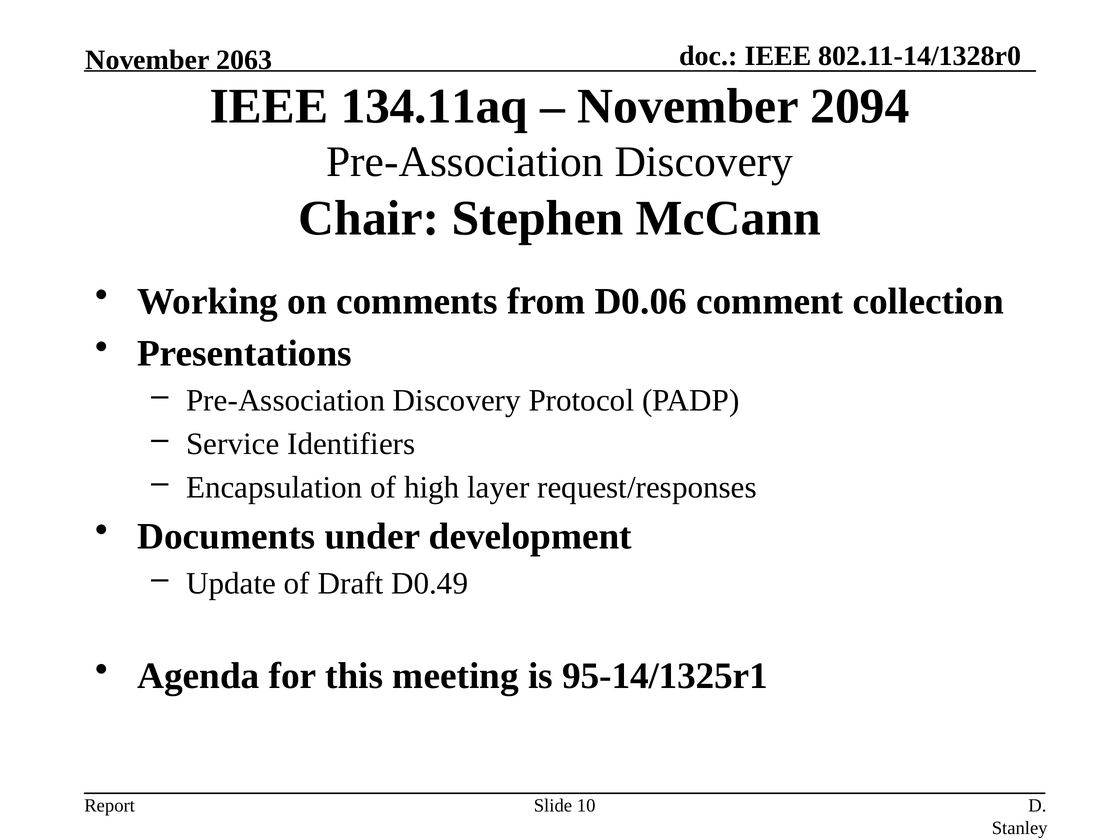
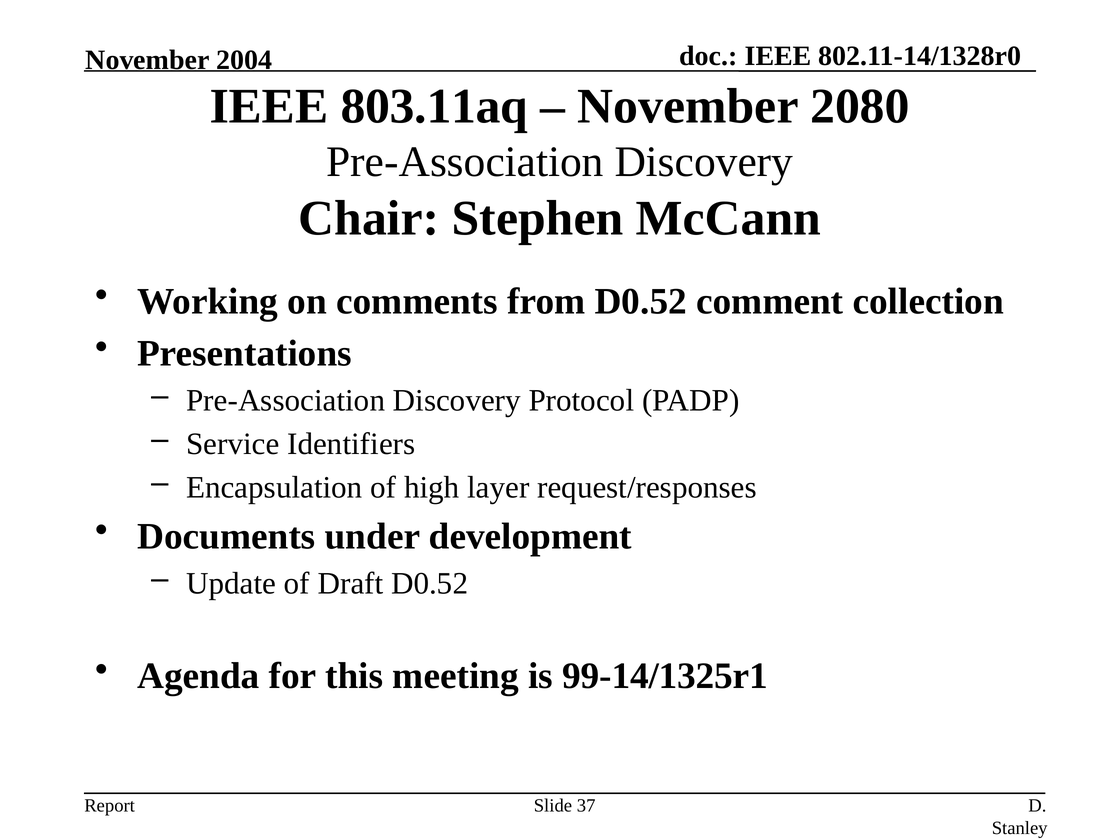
2063: 2063 -> 2004
134.11aq: 134.11aq -> 803.11aq
2094: 2094 -> 2080
from D0.06: D0.06 -> D0.52
Draft D0.49: D0.49 -> D0.52
95-14/1325r1: 95-14/1325r1 -> 99-14/1325r1
10: 10 -> 37
